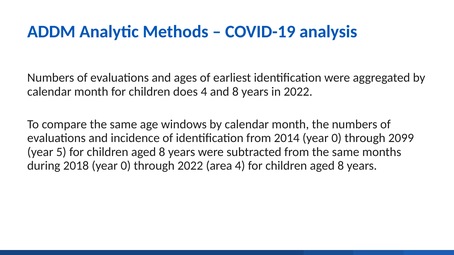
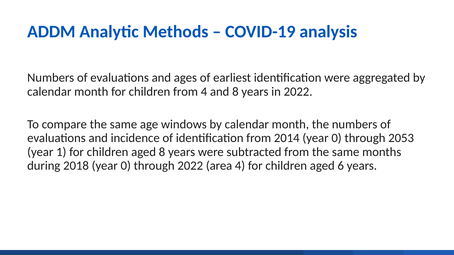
children does: does -> from
2099: 2099 -> 2053
5: 5 -> 1
8 at (341, 166): 8 -> 6
